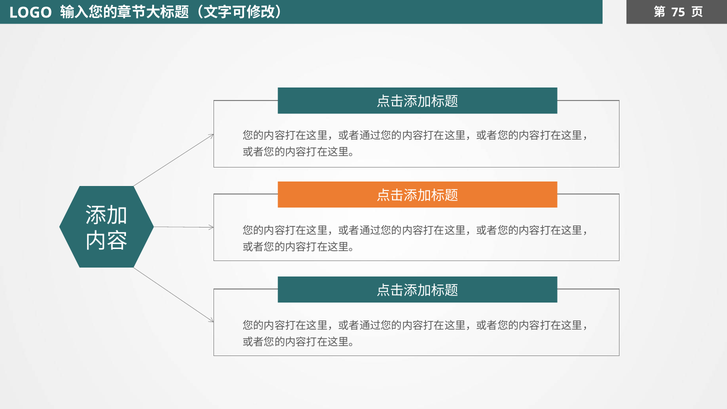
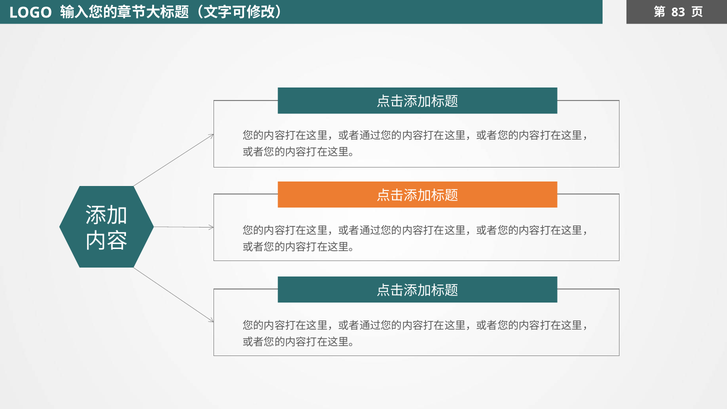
75: 75 -> 83
